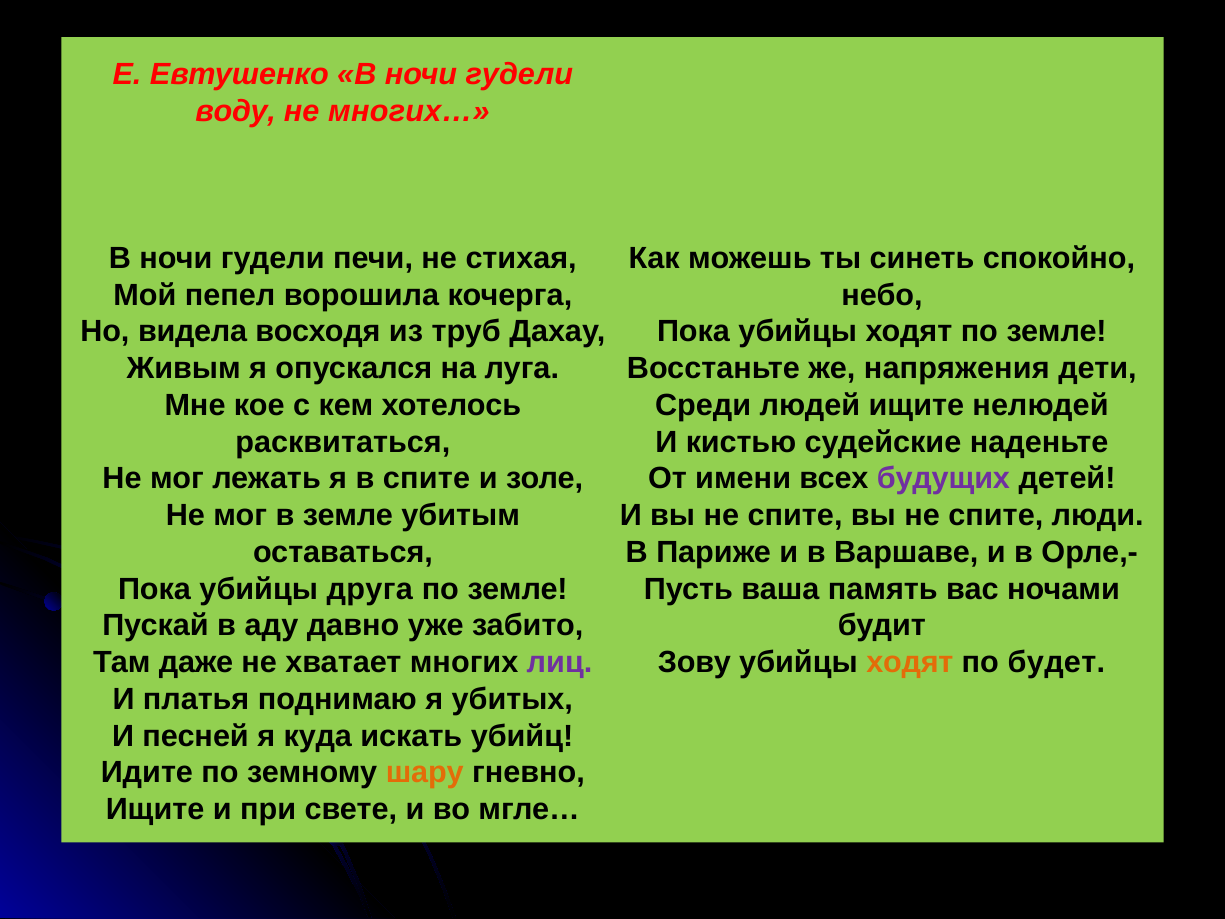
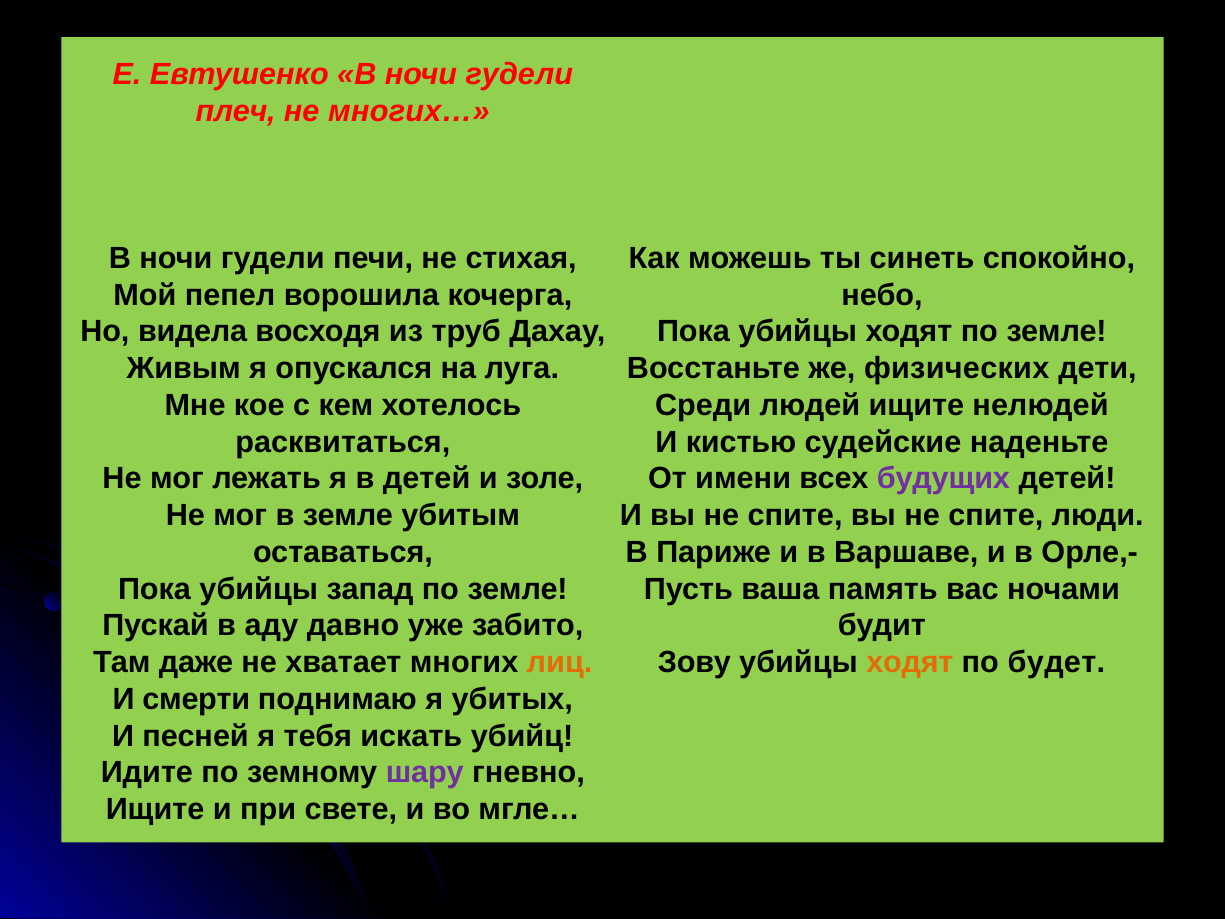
воду: воду -> плеч
напряжения: напряжения -> физических
в спите: спите -> детей
друга: друга -> запад
лиц colour: purple -> orange
платья: платья -> смерти
куда: куда -> тебя
шару colour: orange -> purple
